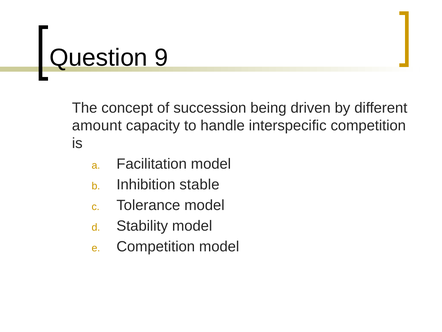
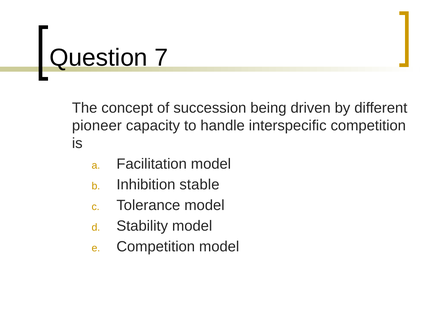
9: 9 -> 7
amount: amount -> pioneer
